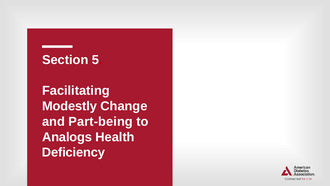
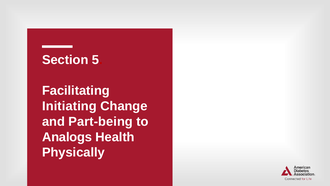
Modestly: Modestly -> Initiating
Deficiency: Deficiency -> Physically
